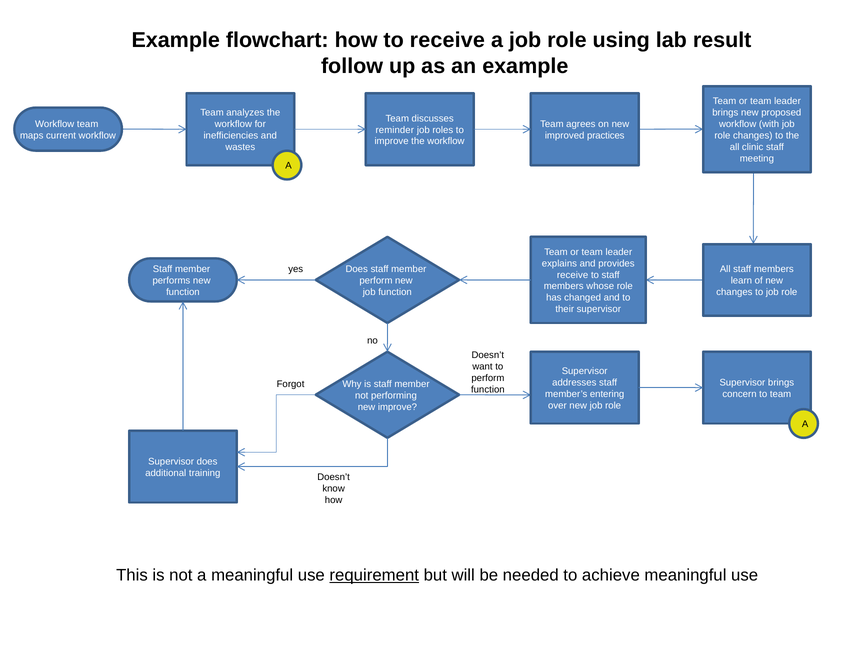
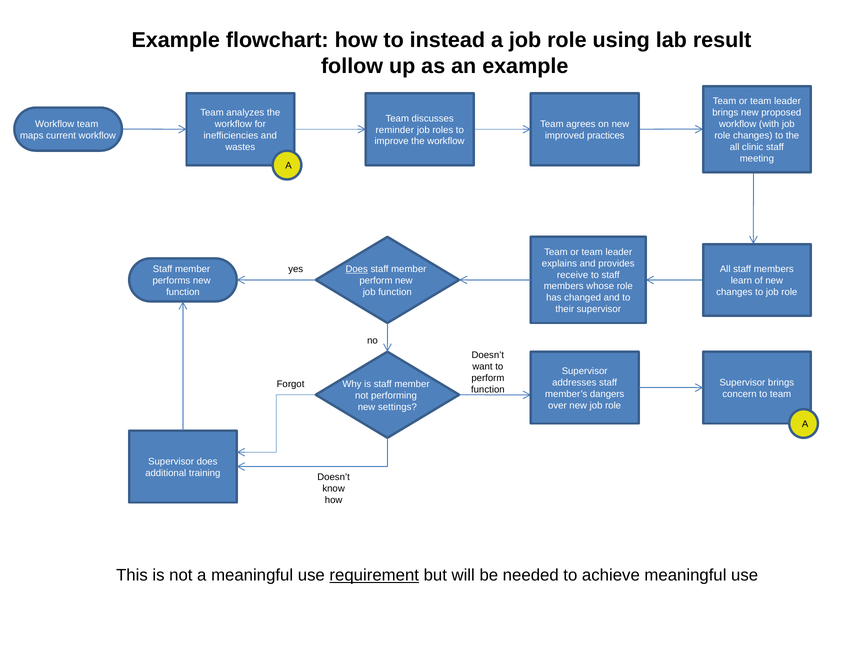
to receive: receive -> instead
Does at (357, 269) underline: none -> present
entering: entering -> dangers
new improve: improve -> settings
